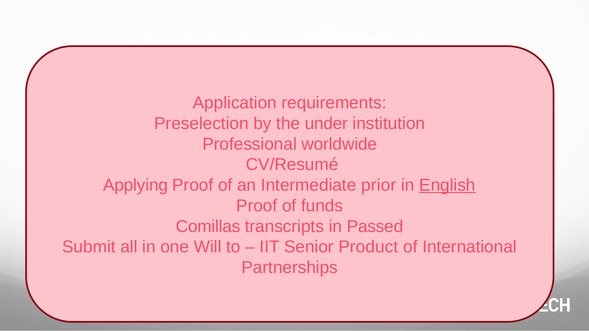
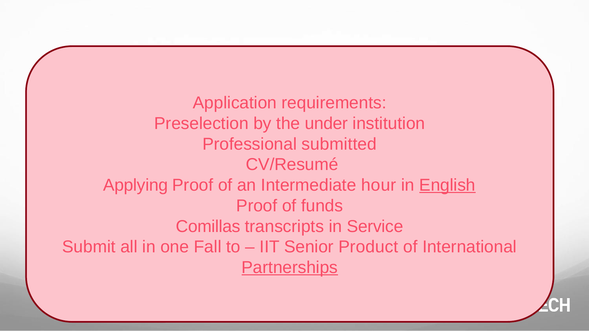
worldwide: worldwide -> submitted
prior: prior -> hour
Passed: Passed -> Service
Will: Will -> Fall
Partnerships underline: none -> present
